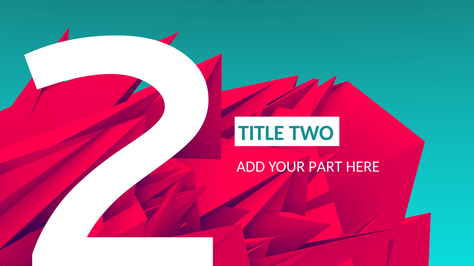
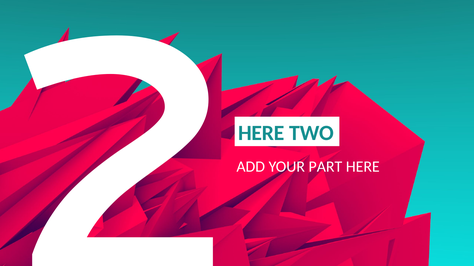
TITLE at (261, 133): TITLE -> HERE
